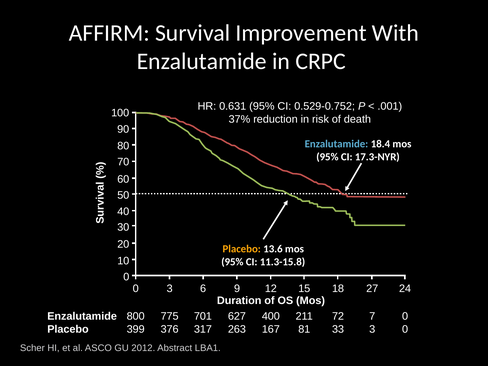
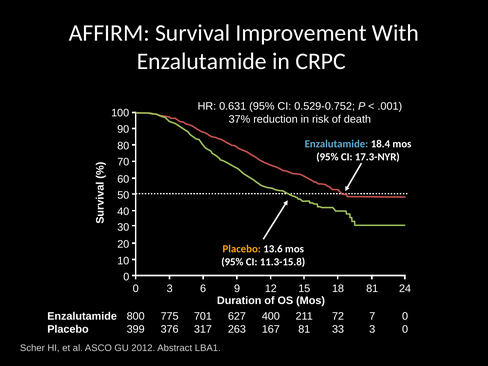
18 27: 27 -> 81
